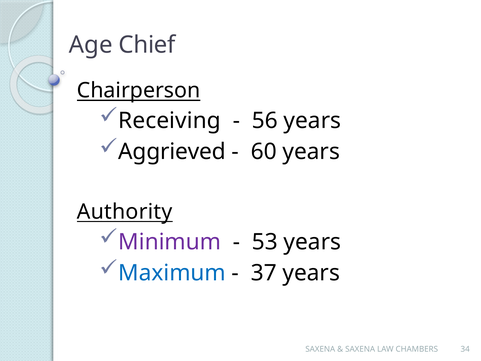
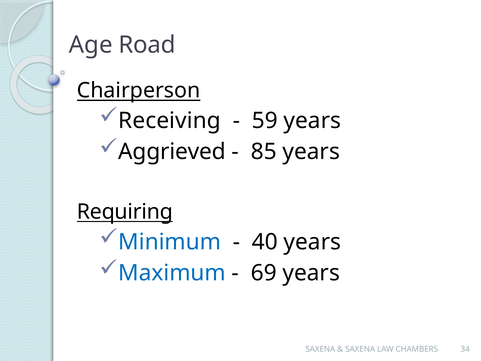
Chief: Chief -> Road
56: 56 -> 59
60: 60 -> 85
Authority: Authority -> Requiring
Minimum colour: purple -> blue
53: 53 -> 40
37: 37 -> 69
